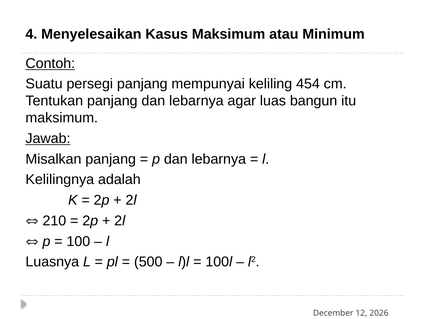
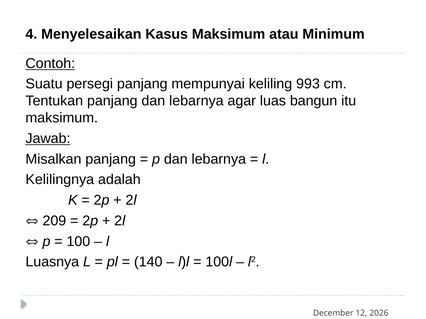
454: 454 -> 993
210: 210 -> 209
500: 500 -> 140
